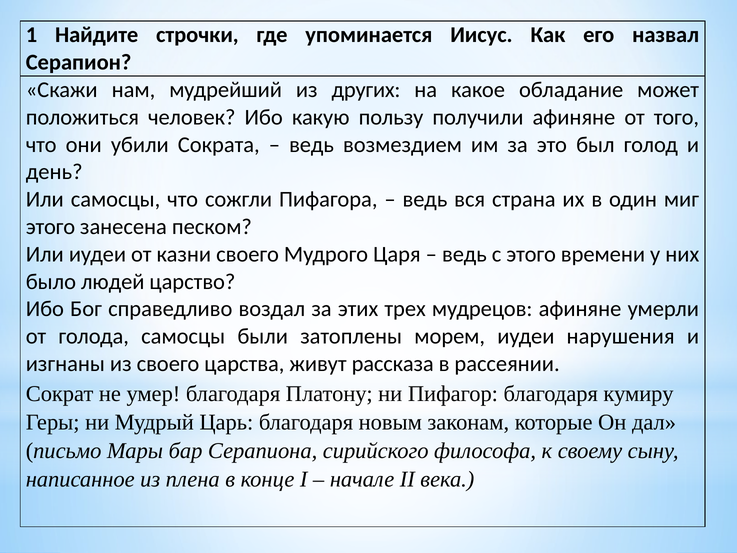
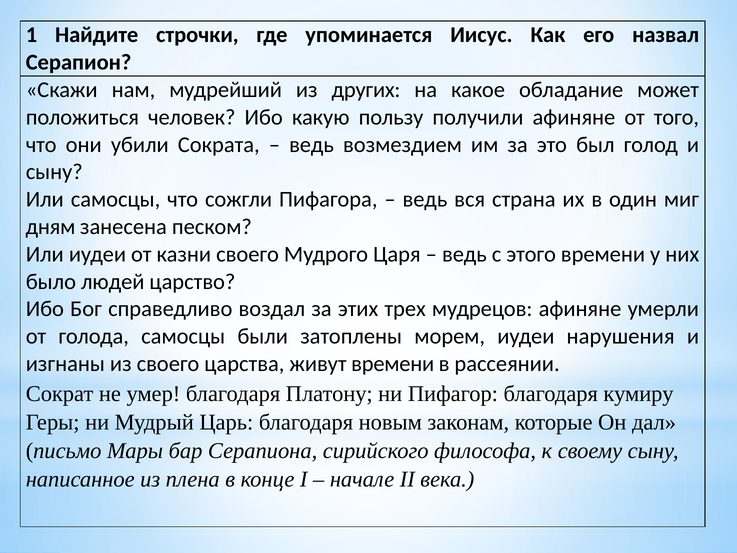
день at (54, 172): день -> сыну
этого at (50, 227): этого -> дням
живут рассказа: рассказа -> времени
